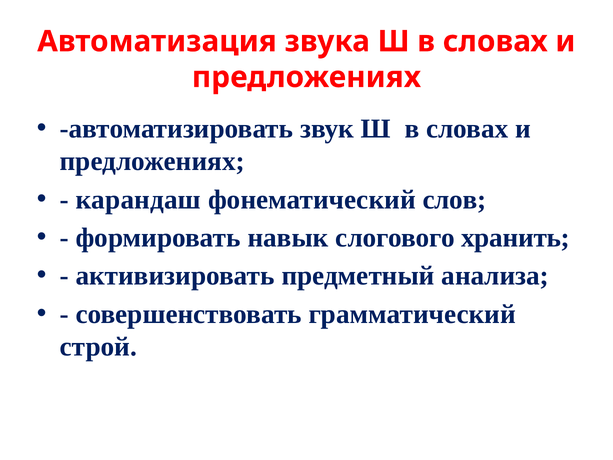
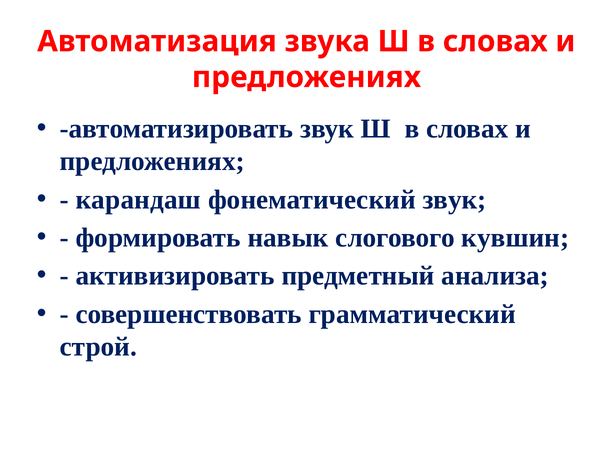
фонематический слов: слов -> звук
хранить: хранить -> кувшин
